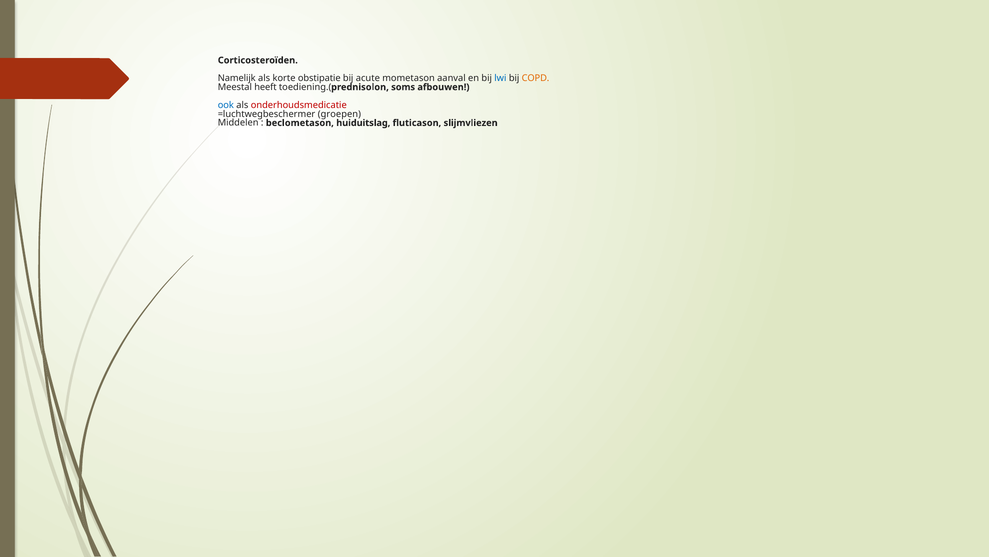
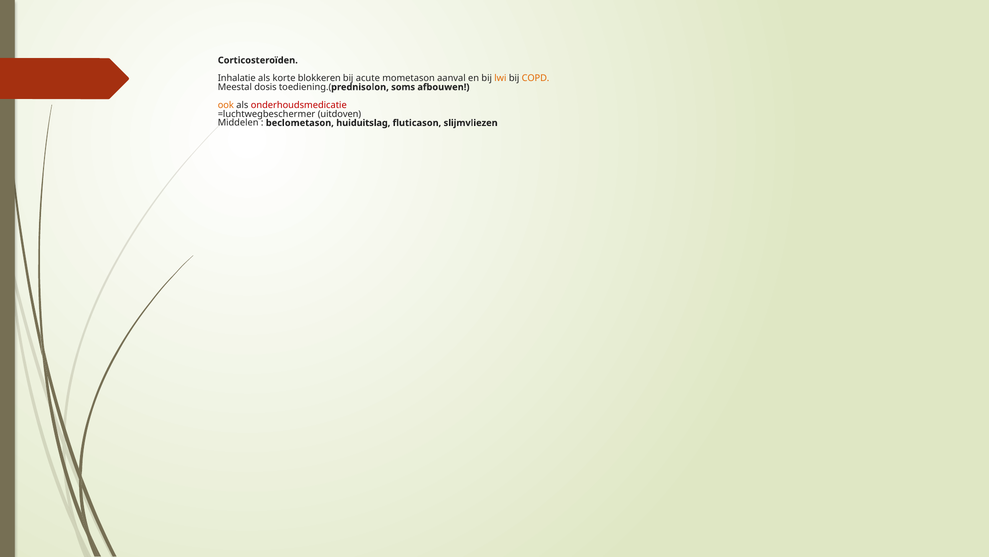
Namelijk: Namelijk -> Inhalatie
obstipatie: obstipatie -> blokkeren
lwi colour: blue -> orange
heeft: heeft -> dosis
ook colour: blue -> orange
groepen: groepen -> uitdoven
